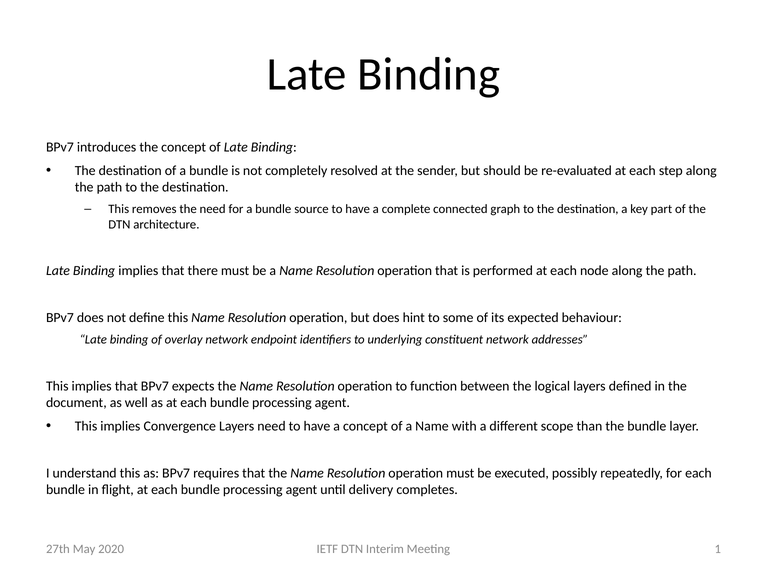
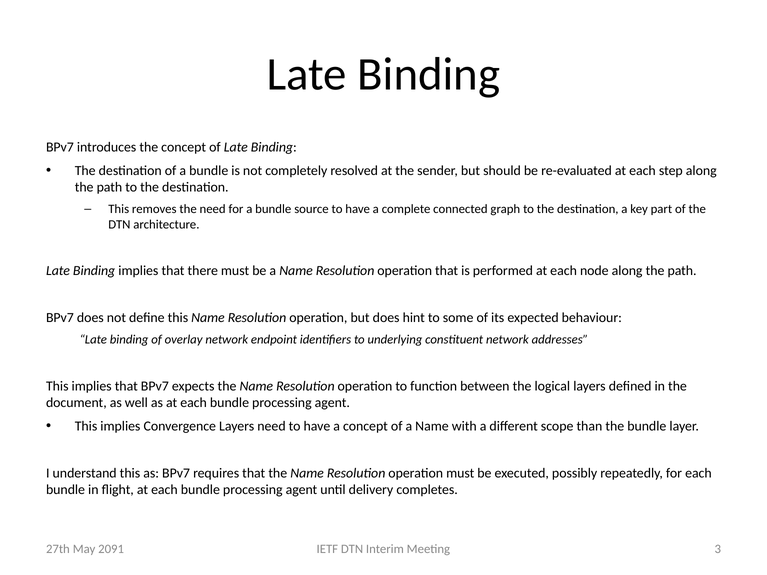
1: 1 -> 3
2020: 2020 -> 2091
